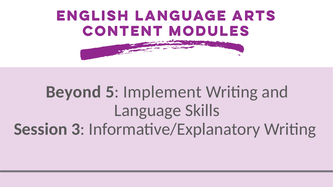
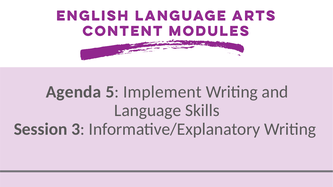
Beyond: Beyond -> Agenda
